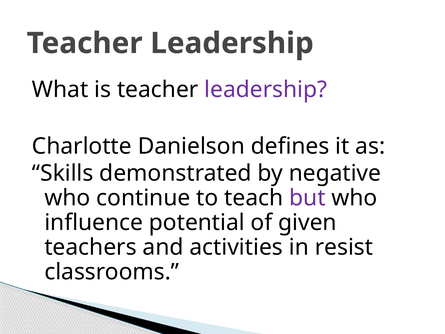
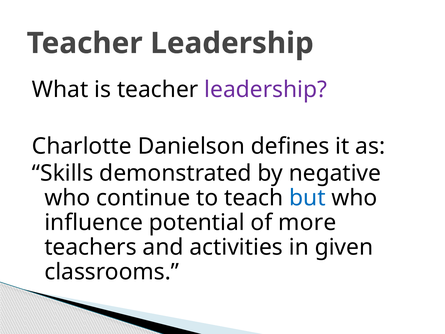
but colour: purple -> blue
given: given -> more
resist: resist -> given
